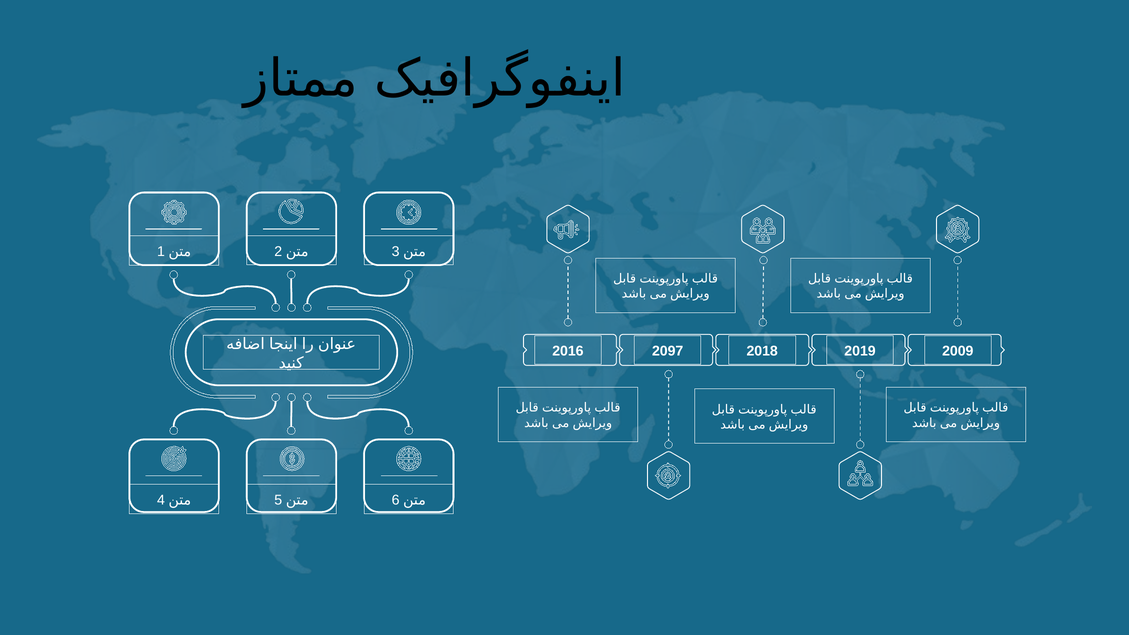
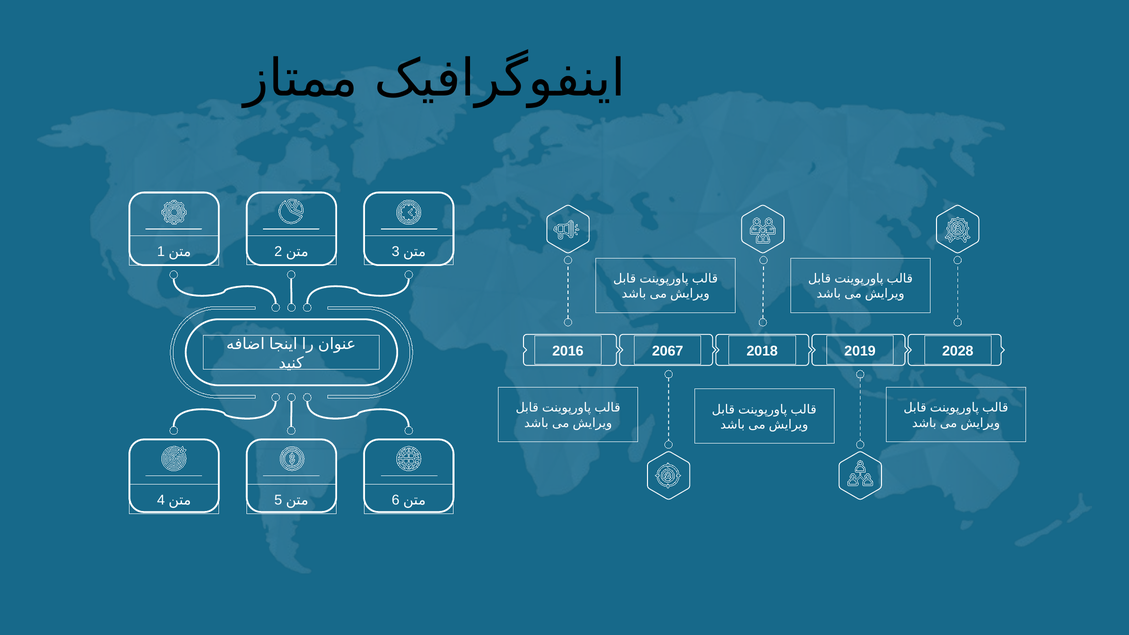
2097: 2097 -> 2067
2009: 2009 -> 2028
